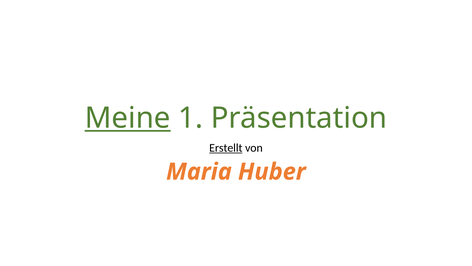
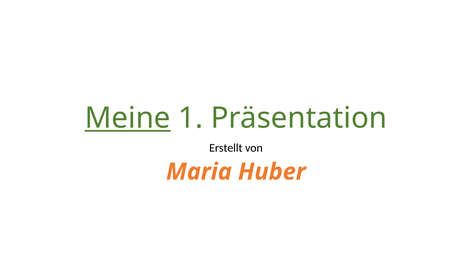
Erstellt underline: present -> none
